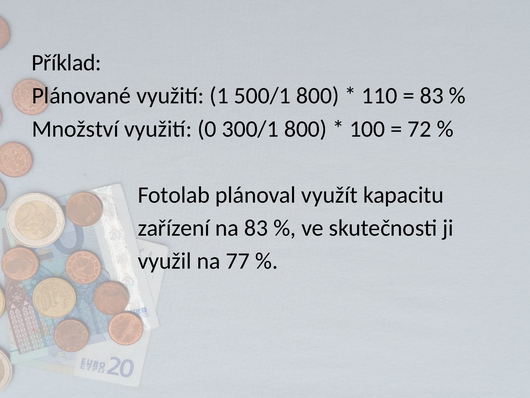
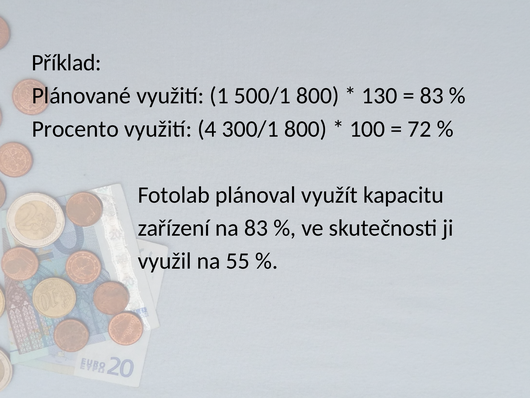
110: 110 -> 130
Množství: Množství -> Procento
0: 0 -> 4
77: 77 -> 55
